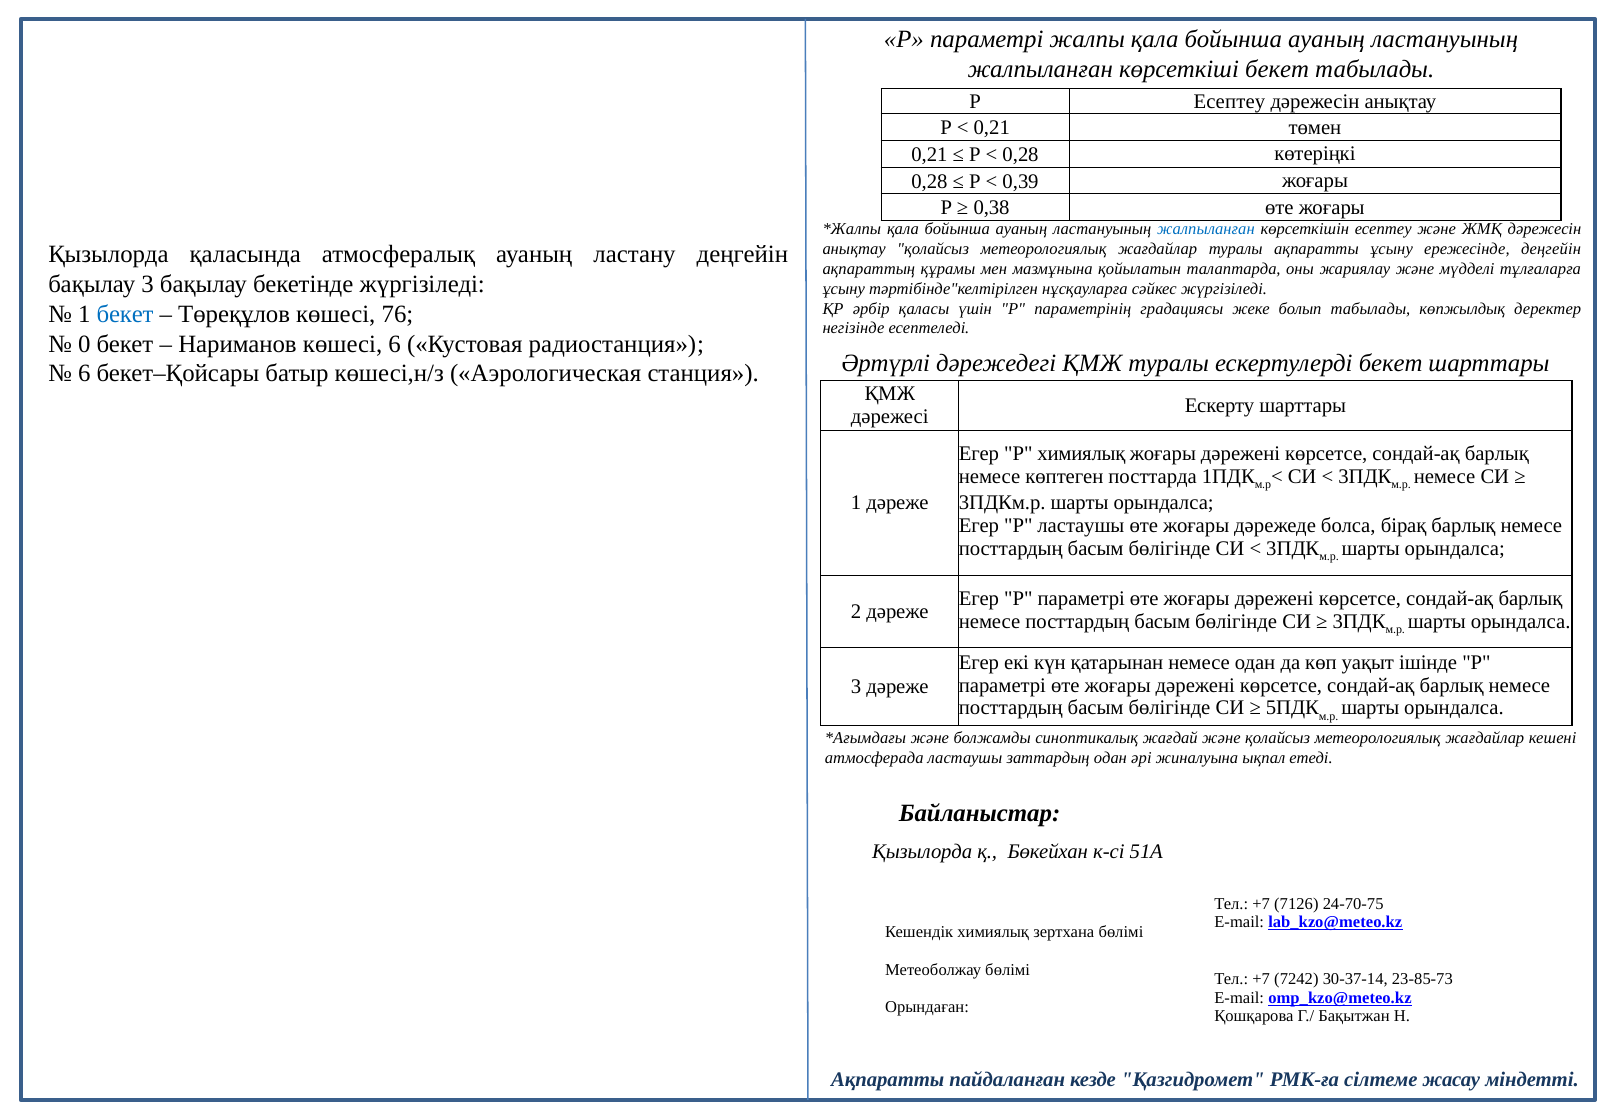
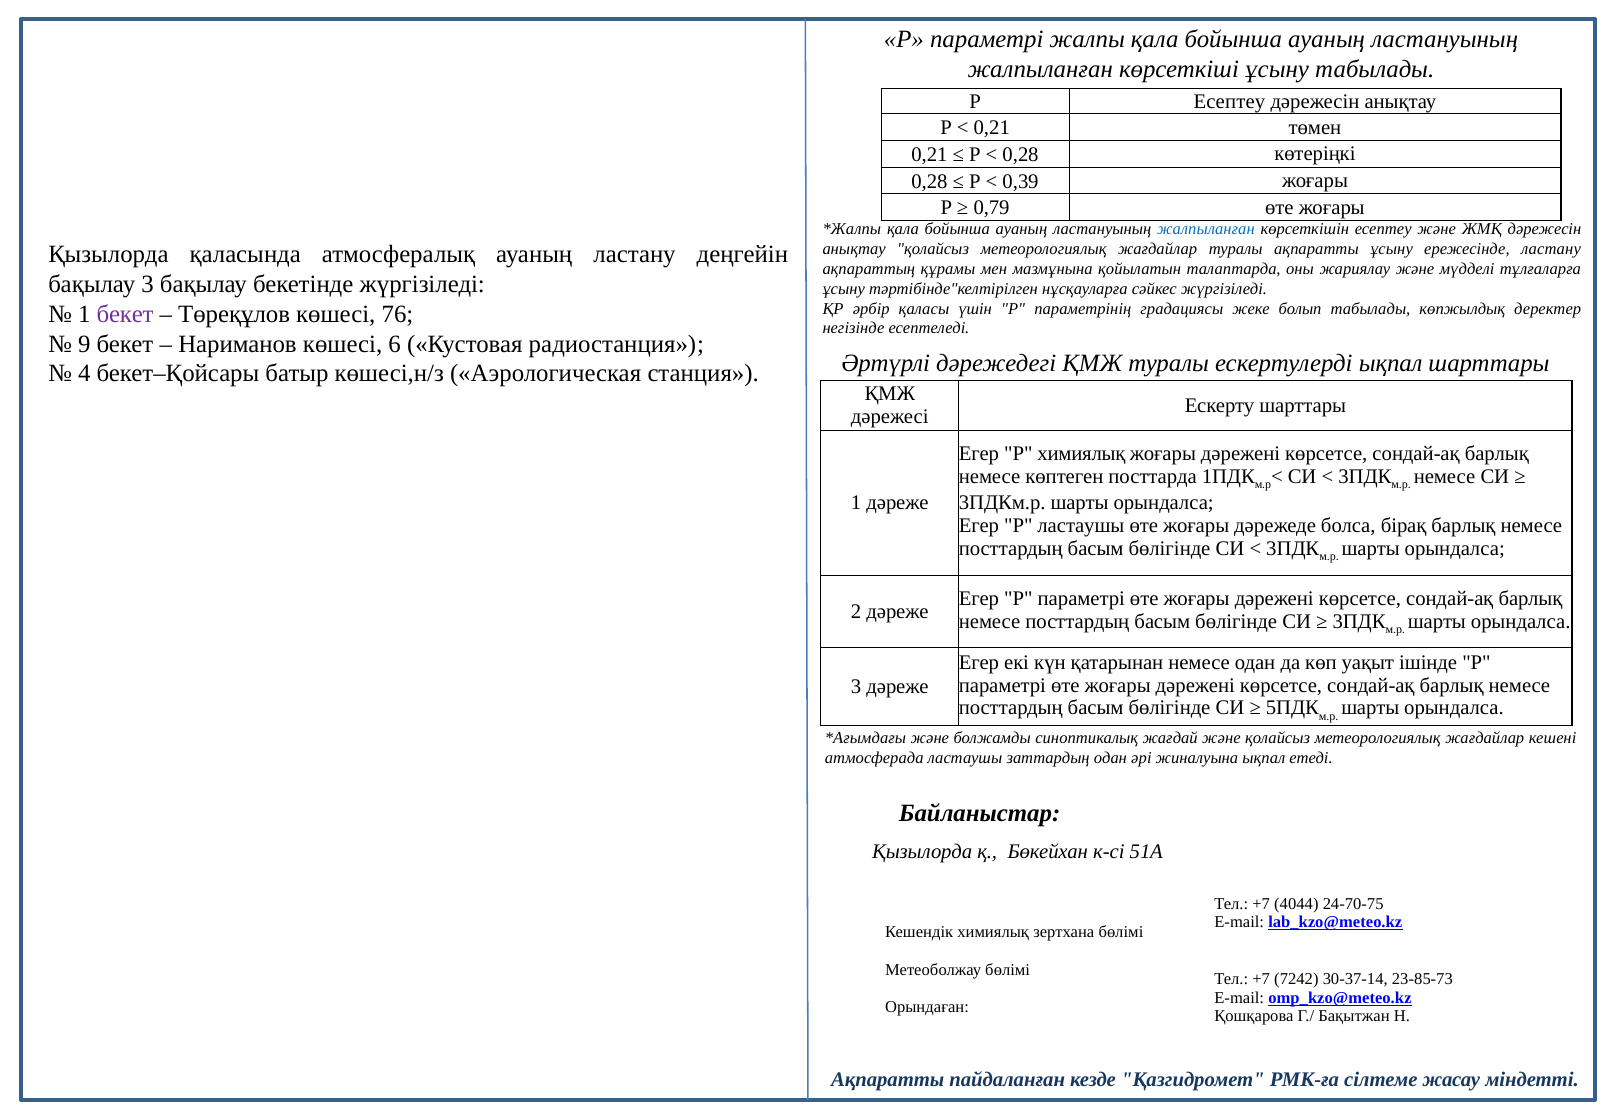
көрсеткіші бекет: бекет -> ұсыну
0,38: 0,38 -> 0,79
ережесінде деңгейін: деңгейін -> ластану
бекет at (125, 314) colour: blue -> purple
0: 0 -> 9
ескертулерді бекет: бекет -> ықпал
6 at (84, 374): 6 -> 4
7126: 7126 -> 4044
